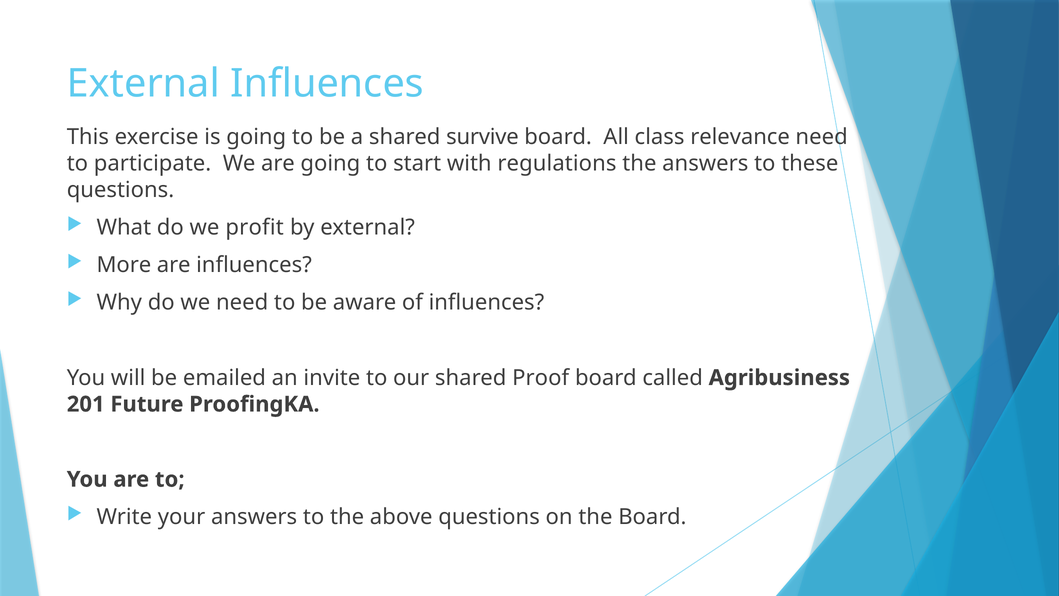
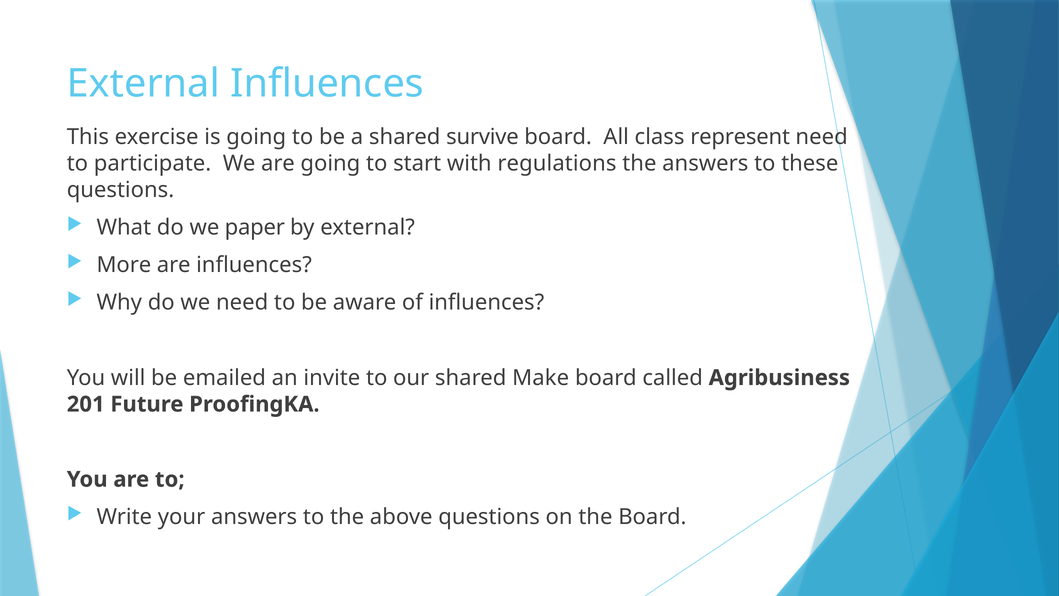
relevance: relevance -> represent
profit: profit -> paper
Proof: Proof -> Make
